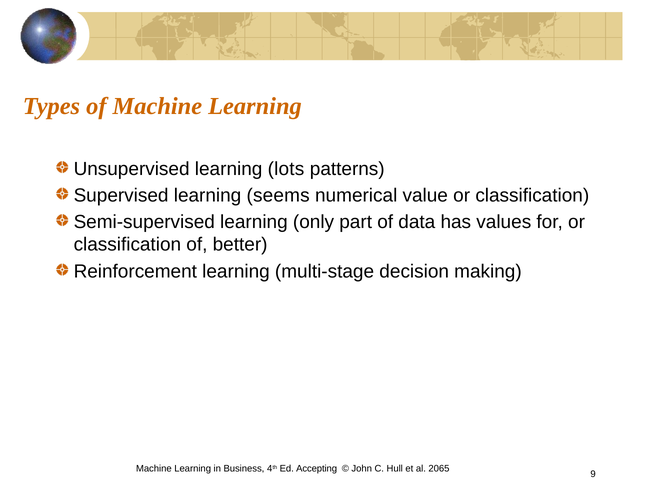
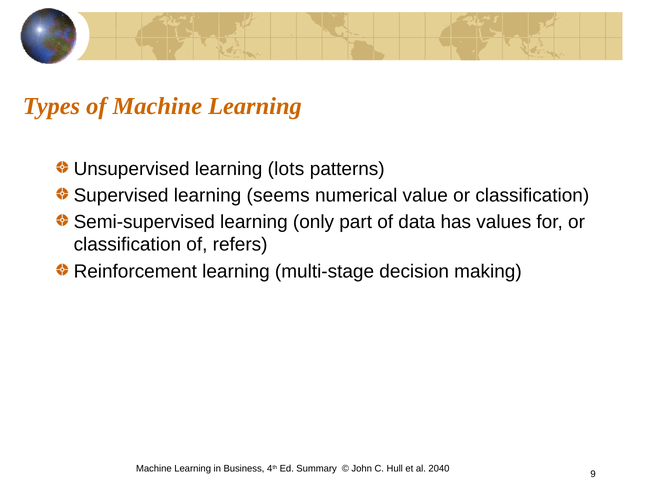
better: better -> refers
Accepting: Accepting -> Summary
2065: 2065 -> 2040
